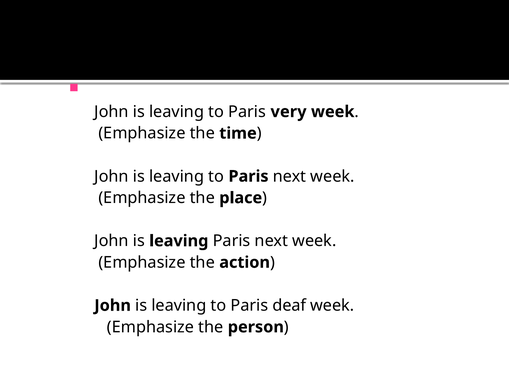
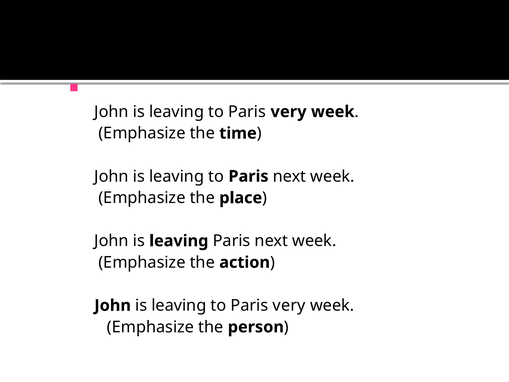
deaf at (289, 305): deaf -> very
